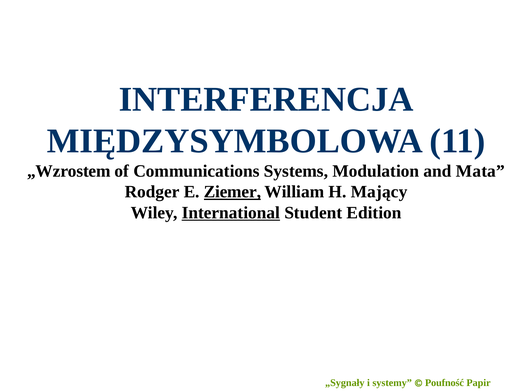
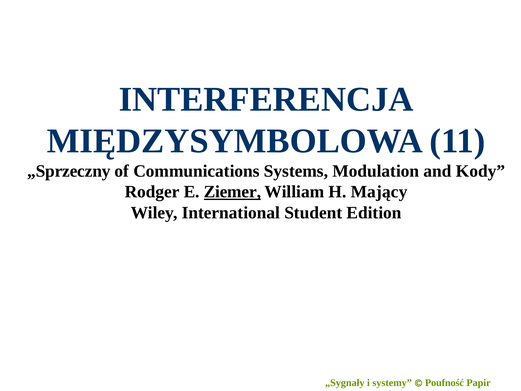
„Wzrostem: „Wzrostem -> „Sprzeczny
Mata: Mata -> Kody
International underline: present -> none
